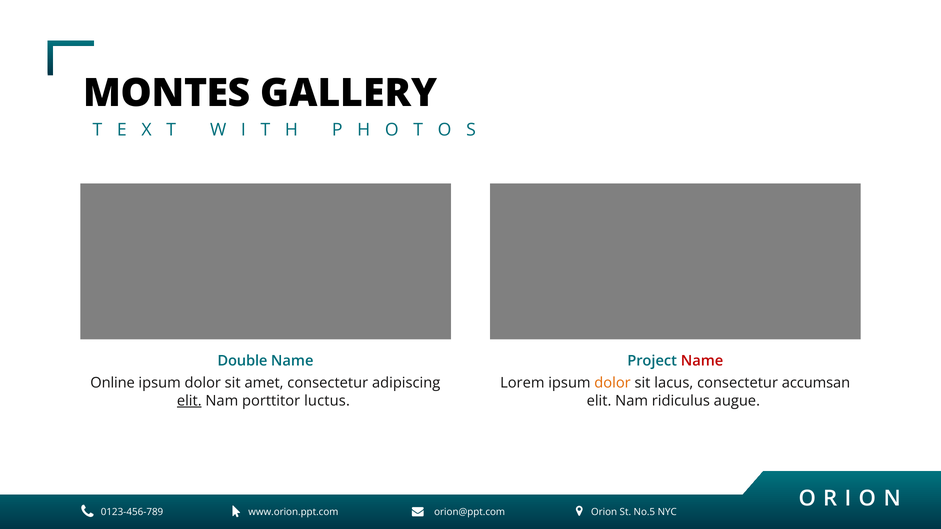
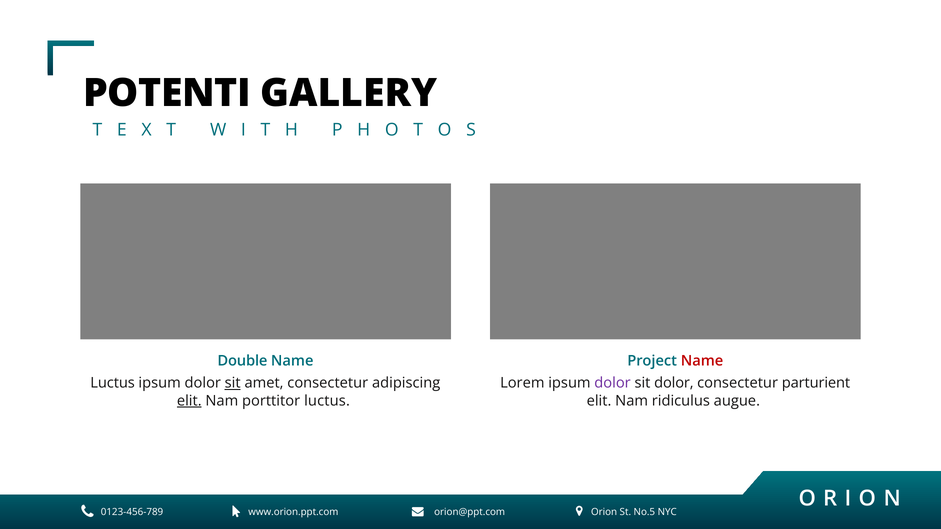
MONTES: MONTES -> POTENTI
Online at (113, 383): Online -> Luctus
sit at (233, 383) underline: none -> present
dolor at (613, 383) colour: orange -> purple
sit lacus: lacus -> dolor
accumsan: accumsan -> parturient
